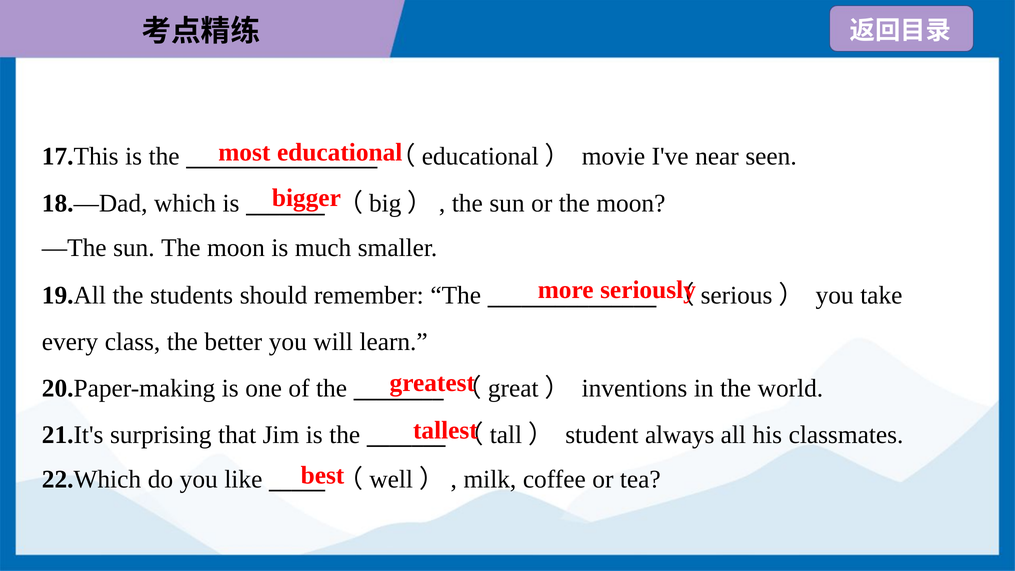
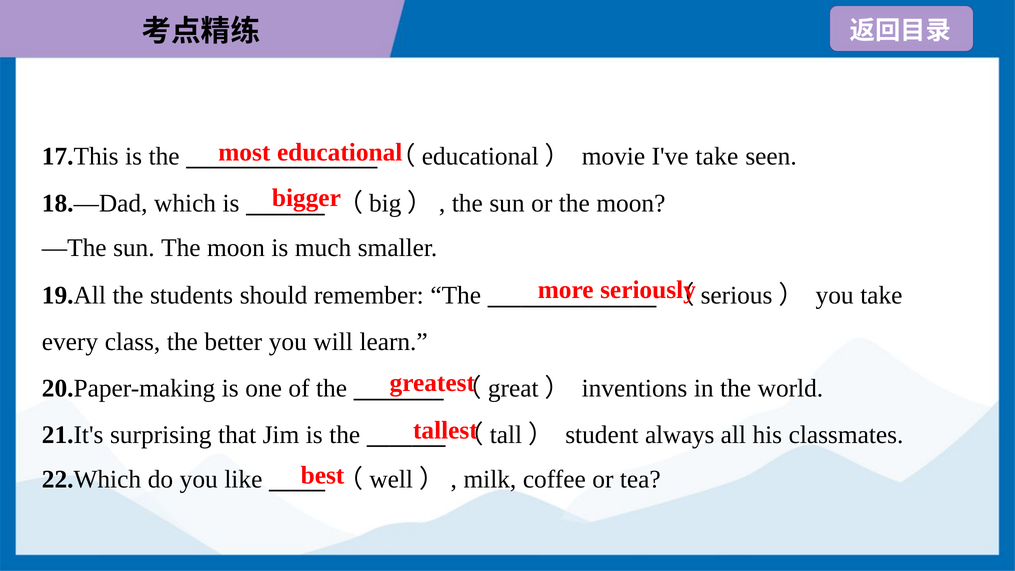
I've near: near -> take
